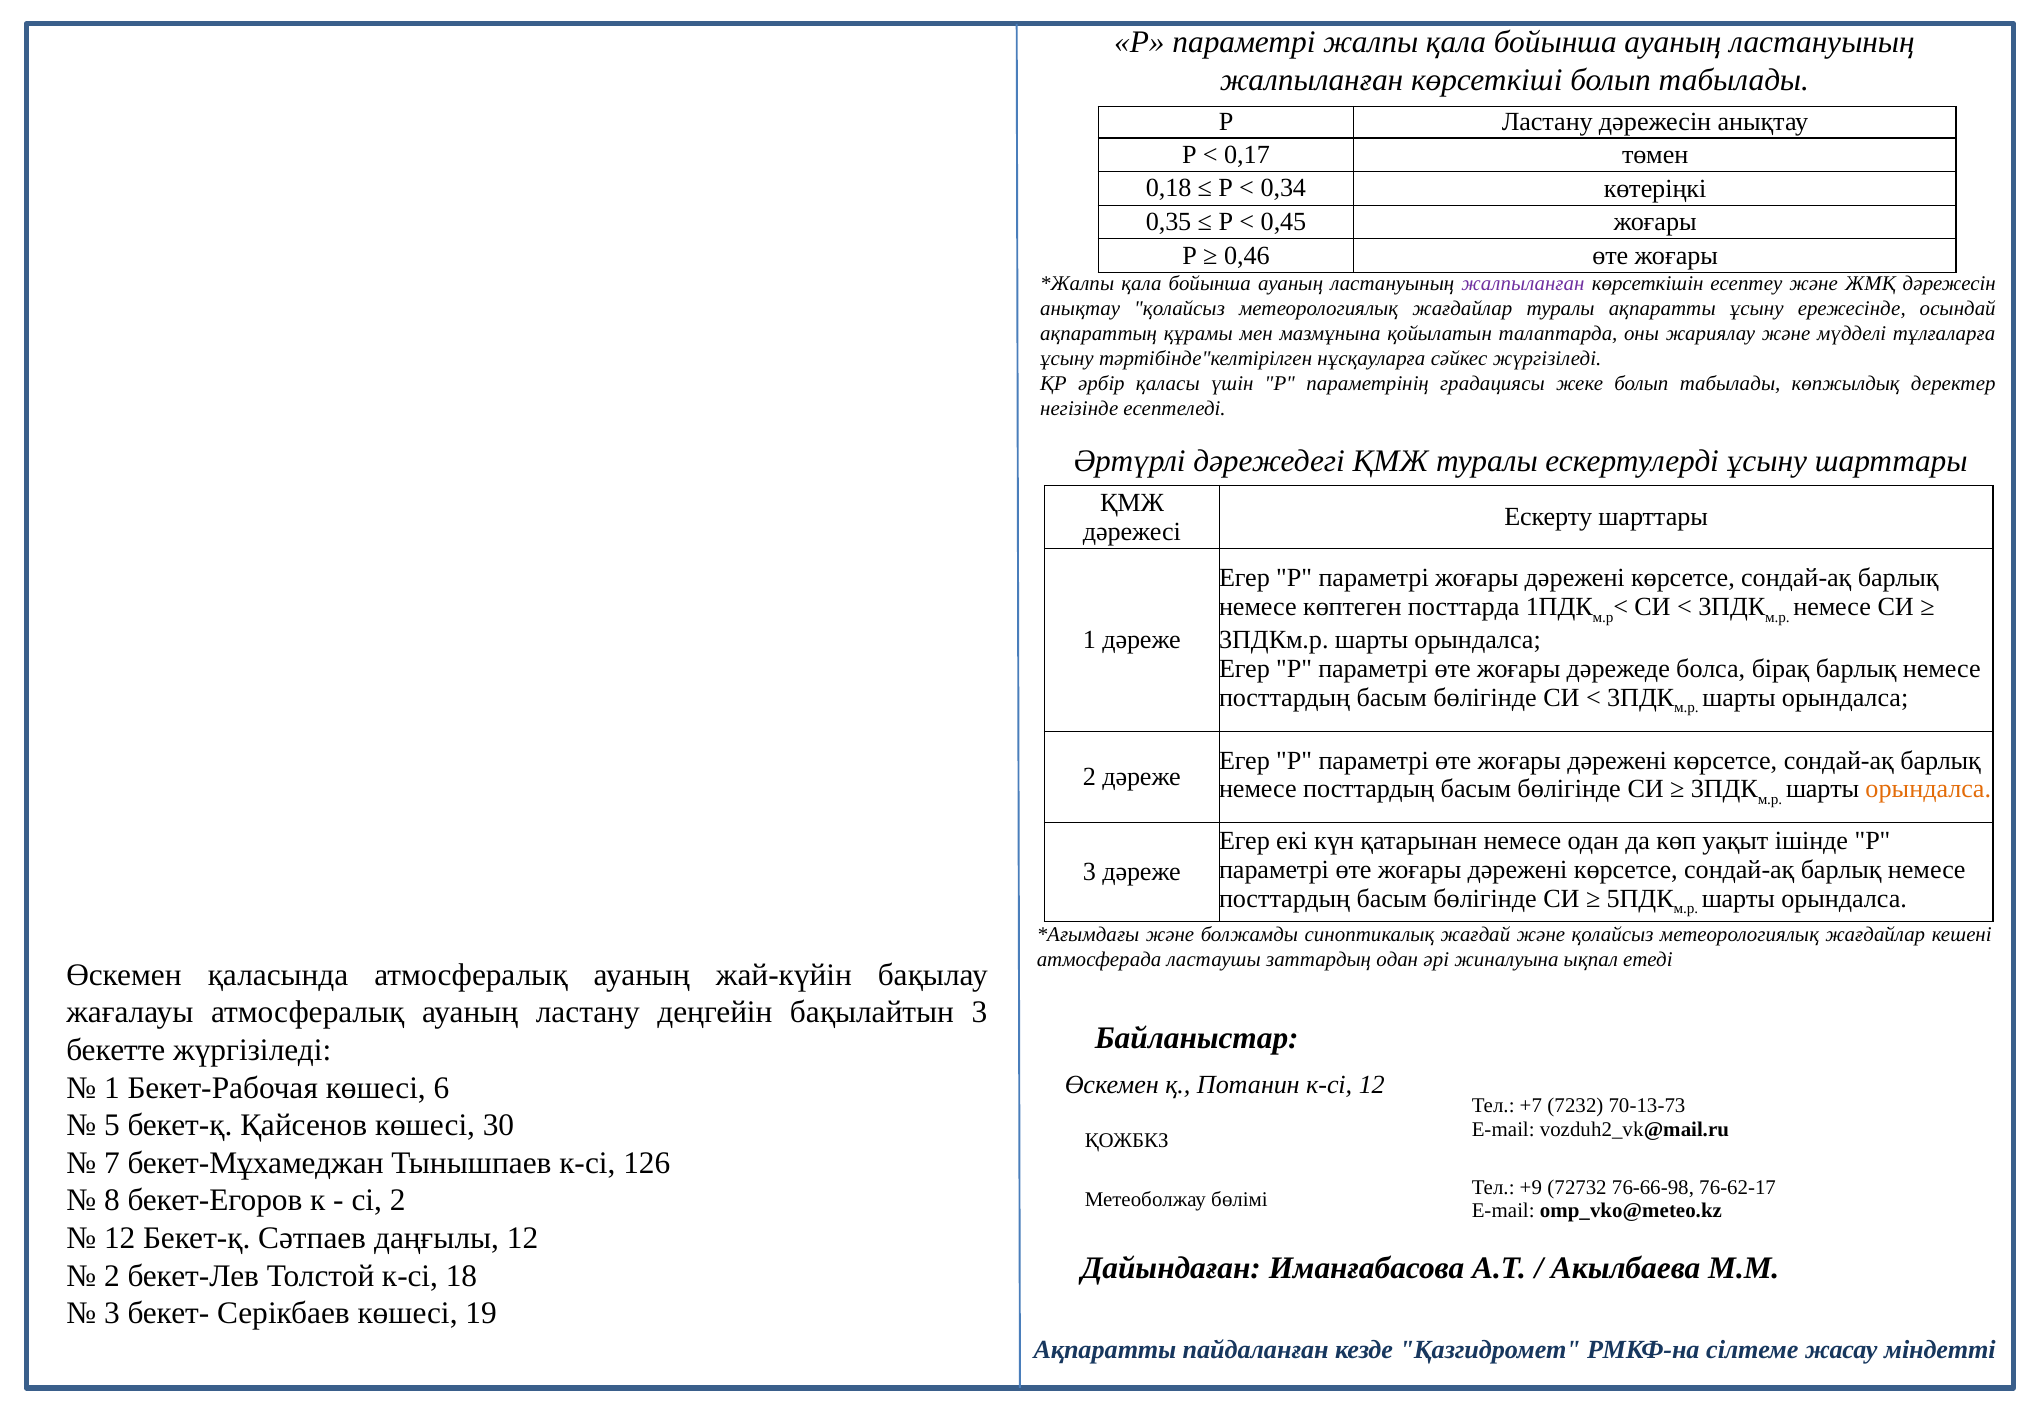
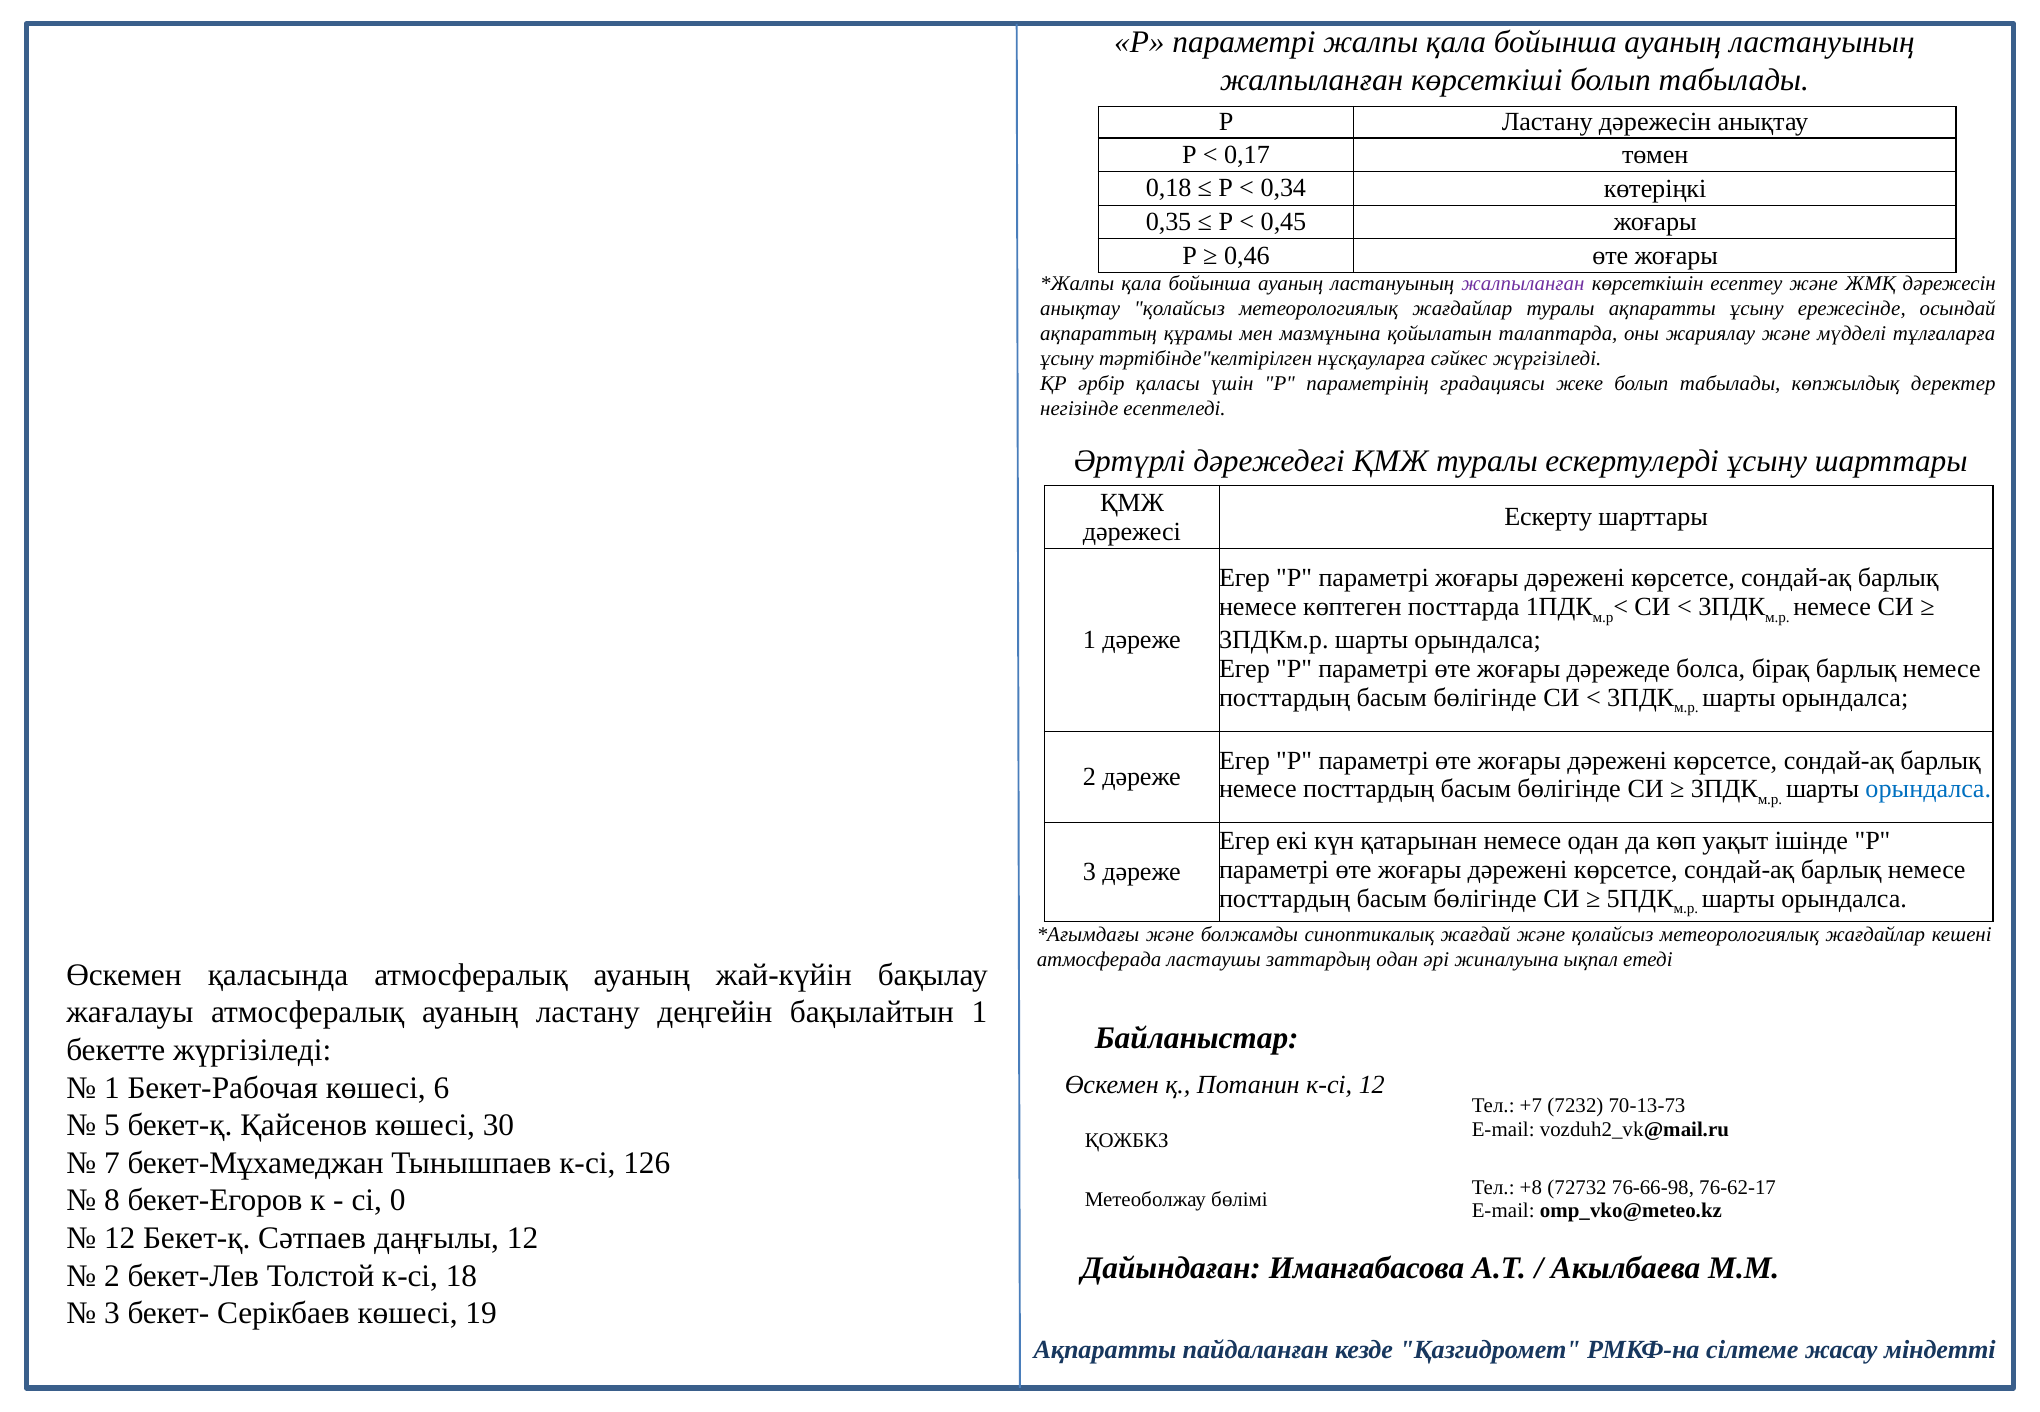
орындалса at (1928, 789) colour: orange -> blue
бақылайтын 3: 3 -> 1
+9: +9 -> +8
сі 2: 2 -> 0
